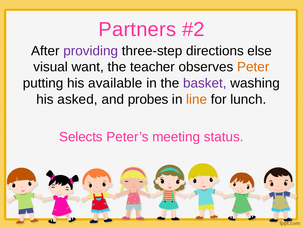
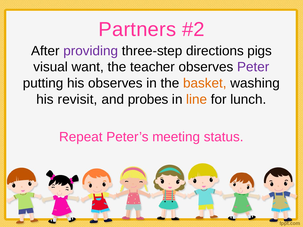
else: else -> pigs
Peter colour: orange -> purple
his available: available -> observes
basket colour: purple -> orange
asked: asked -> revisit
Selects: Selects -> Repeat
